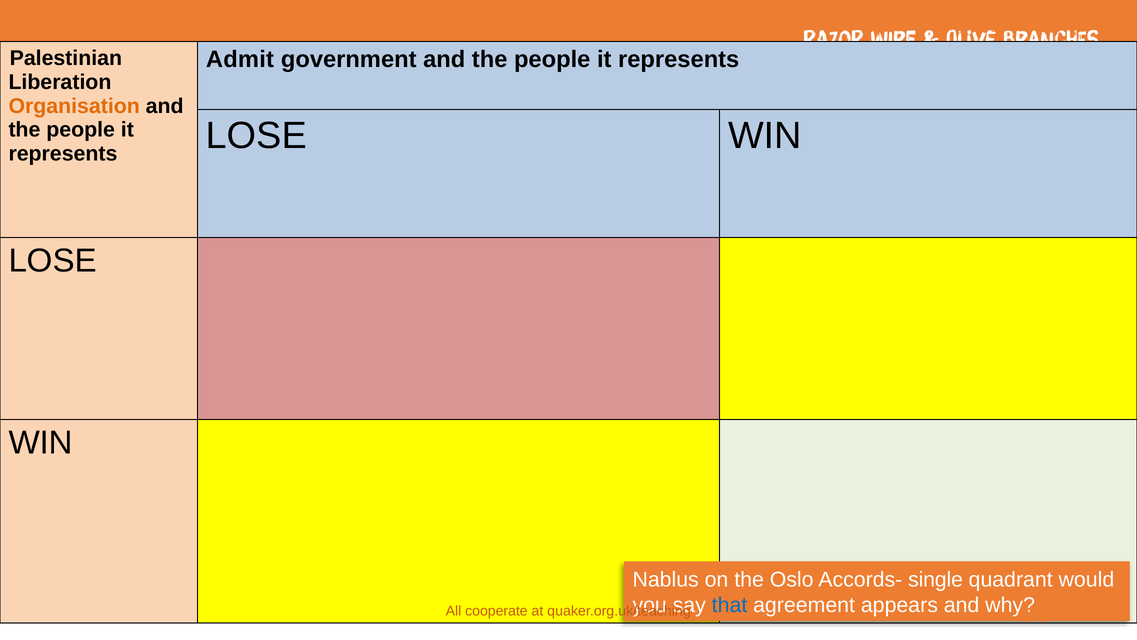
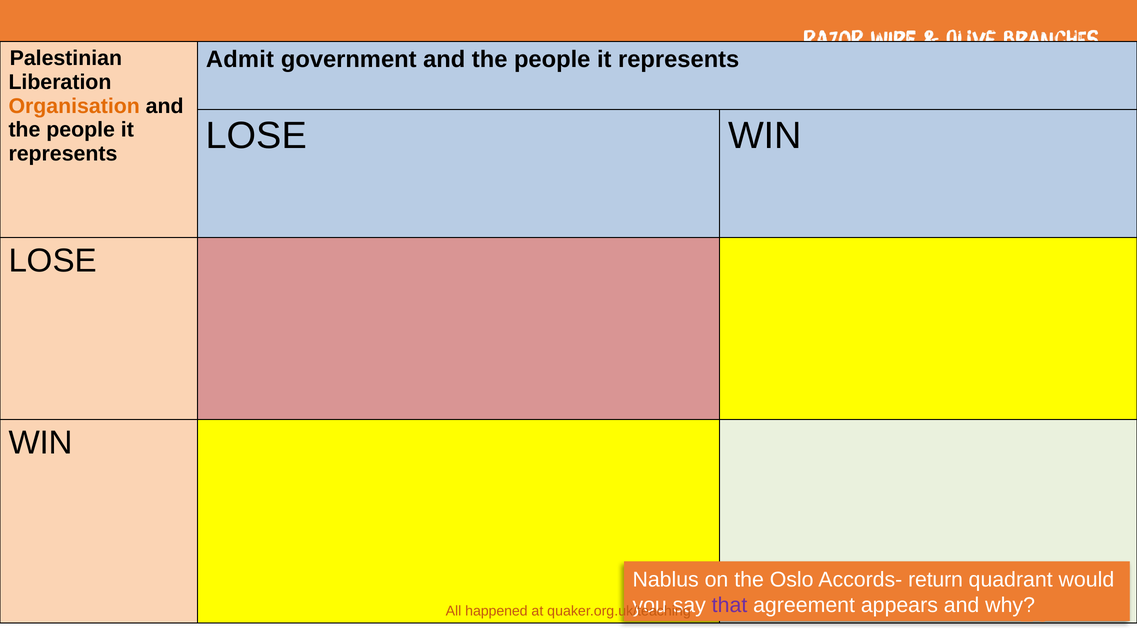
single: single -> return
that colour: blue -> purple
cooperate: cooperate -> happened
